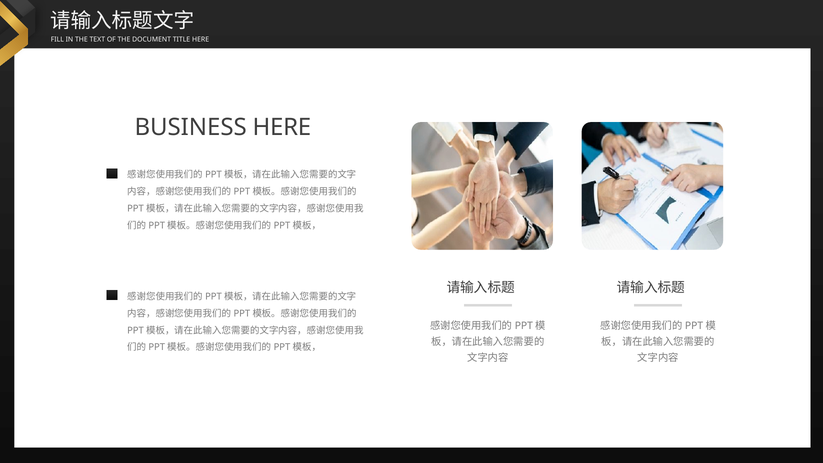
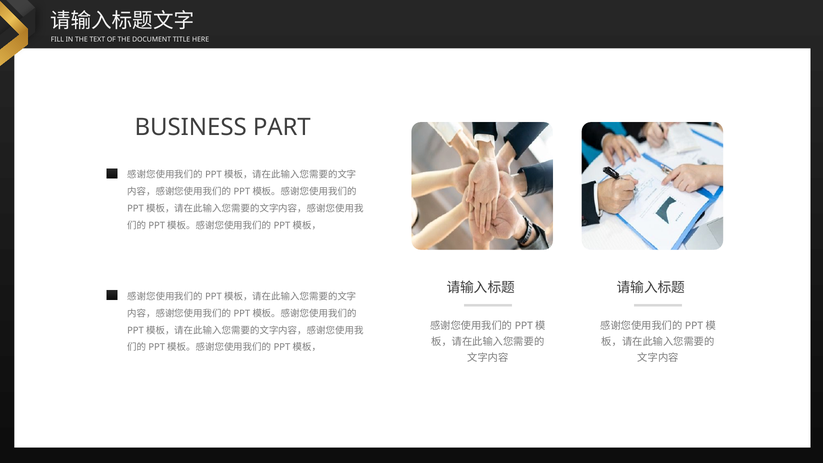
BUSINESS HERE: HERE -> PART
